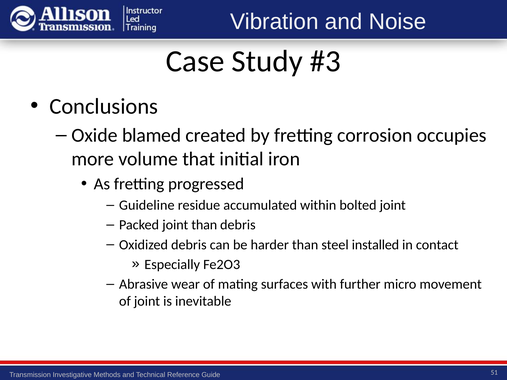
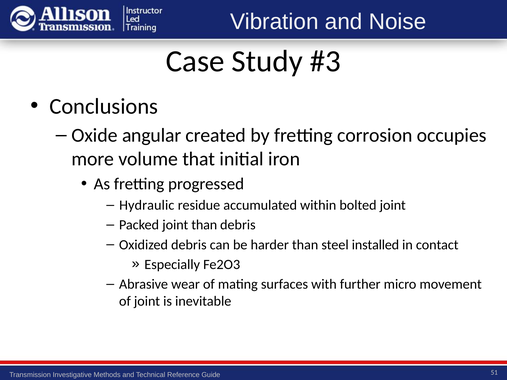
blamed: blamed -> angular
Guideline: Guideline -> Hydraulic
